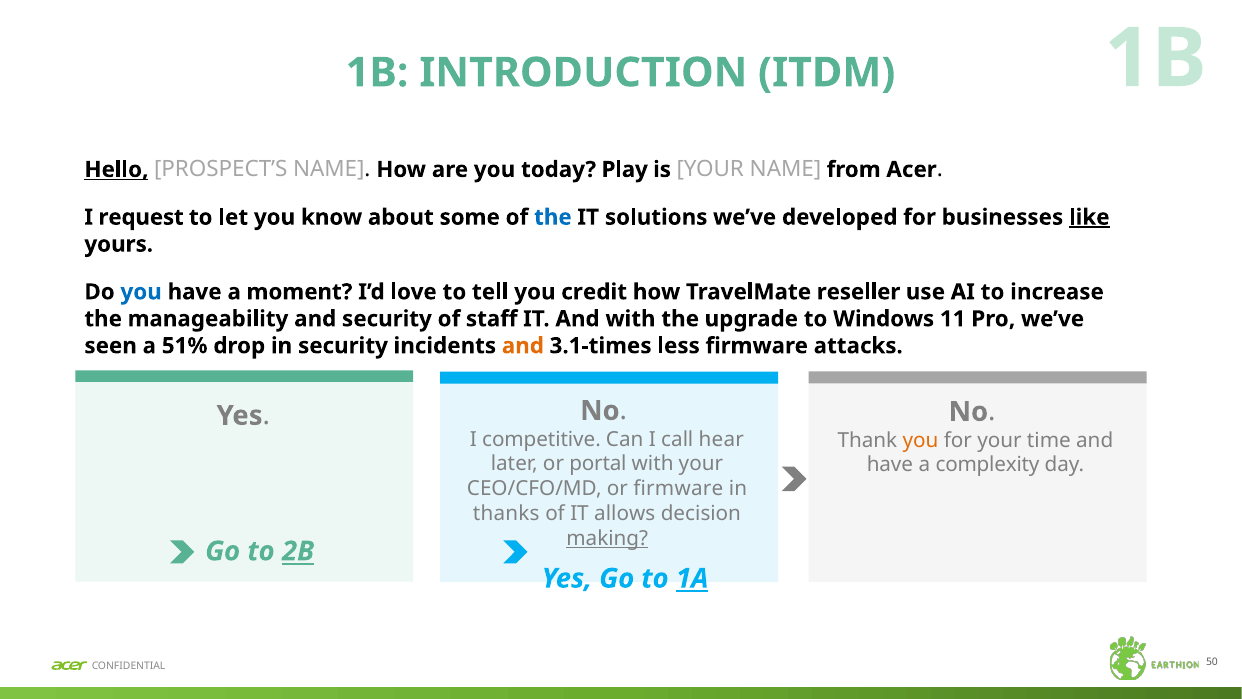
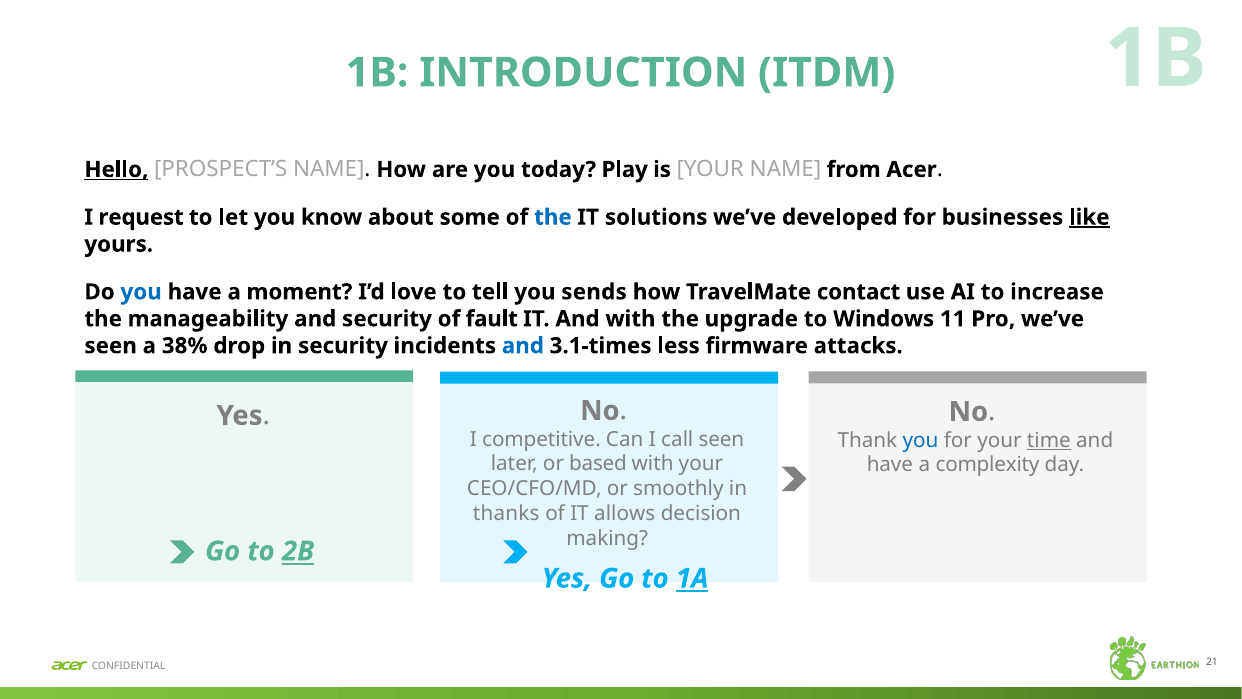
credit: credit -> sends
reseller: reseller -> contact
staff: staff -> fault
51%: 51% -> 38%
and at (523, 346) colour: orange -> blue
call hear: hear -> seen
you at (920, 440) colour: orange -> blue
time underline: none -> present
portal: portal -> based
or firmware: firmware -> smoothly
making underline: present -> none
50: 50 -> 21
